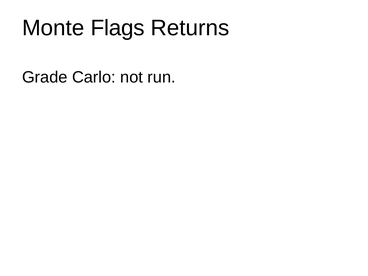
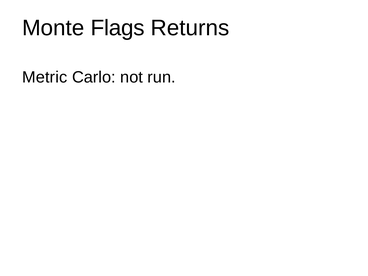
Grade: Grade -> Metric
